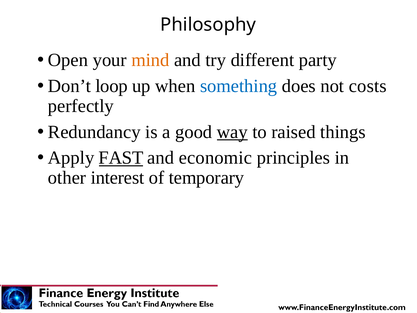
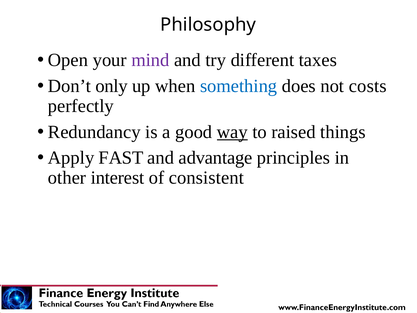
mind colour: orange -> purple
party: party -> taxes
loop: loop -> only
FAST underline: present -> none
economic: economic -> advantage
temporary: temporary -> consistent
